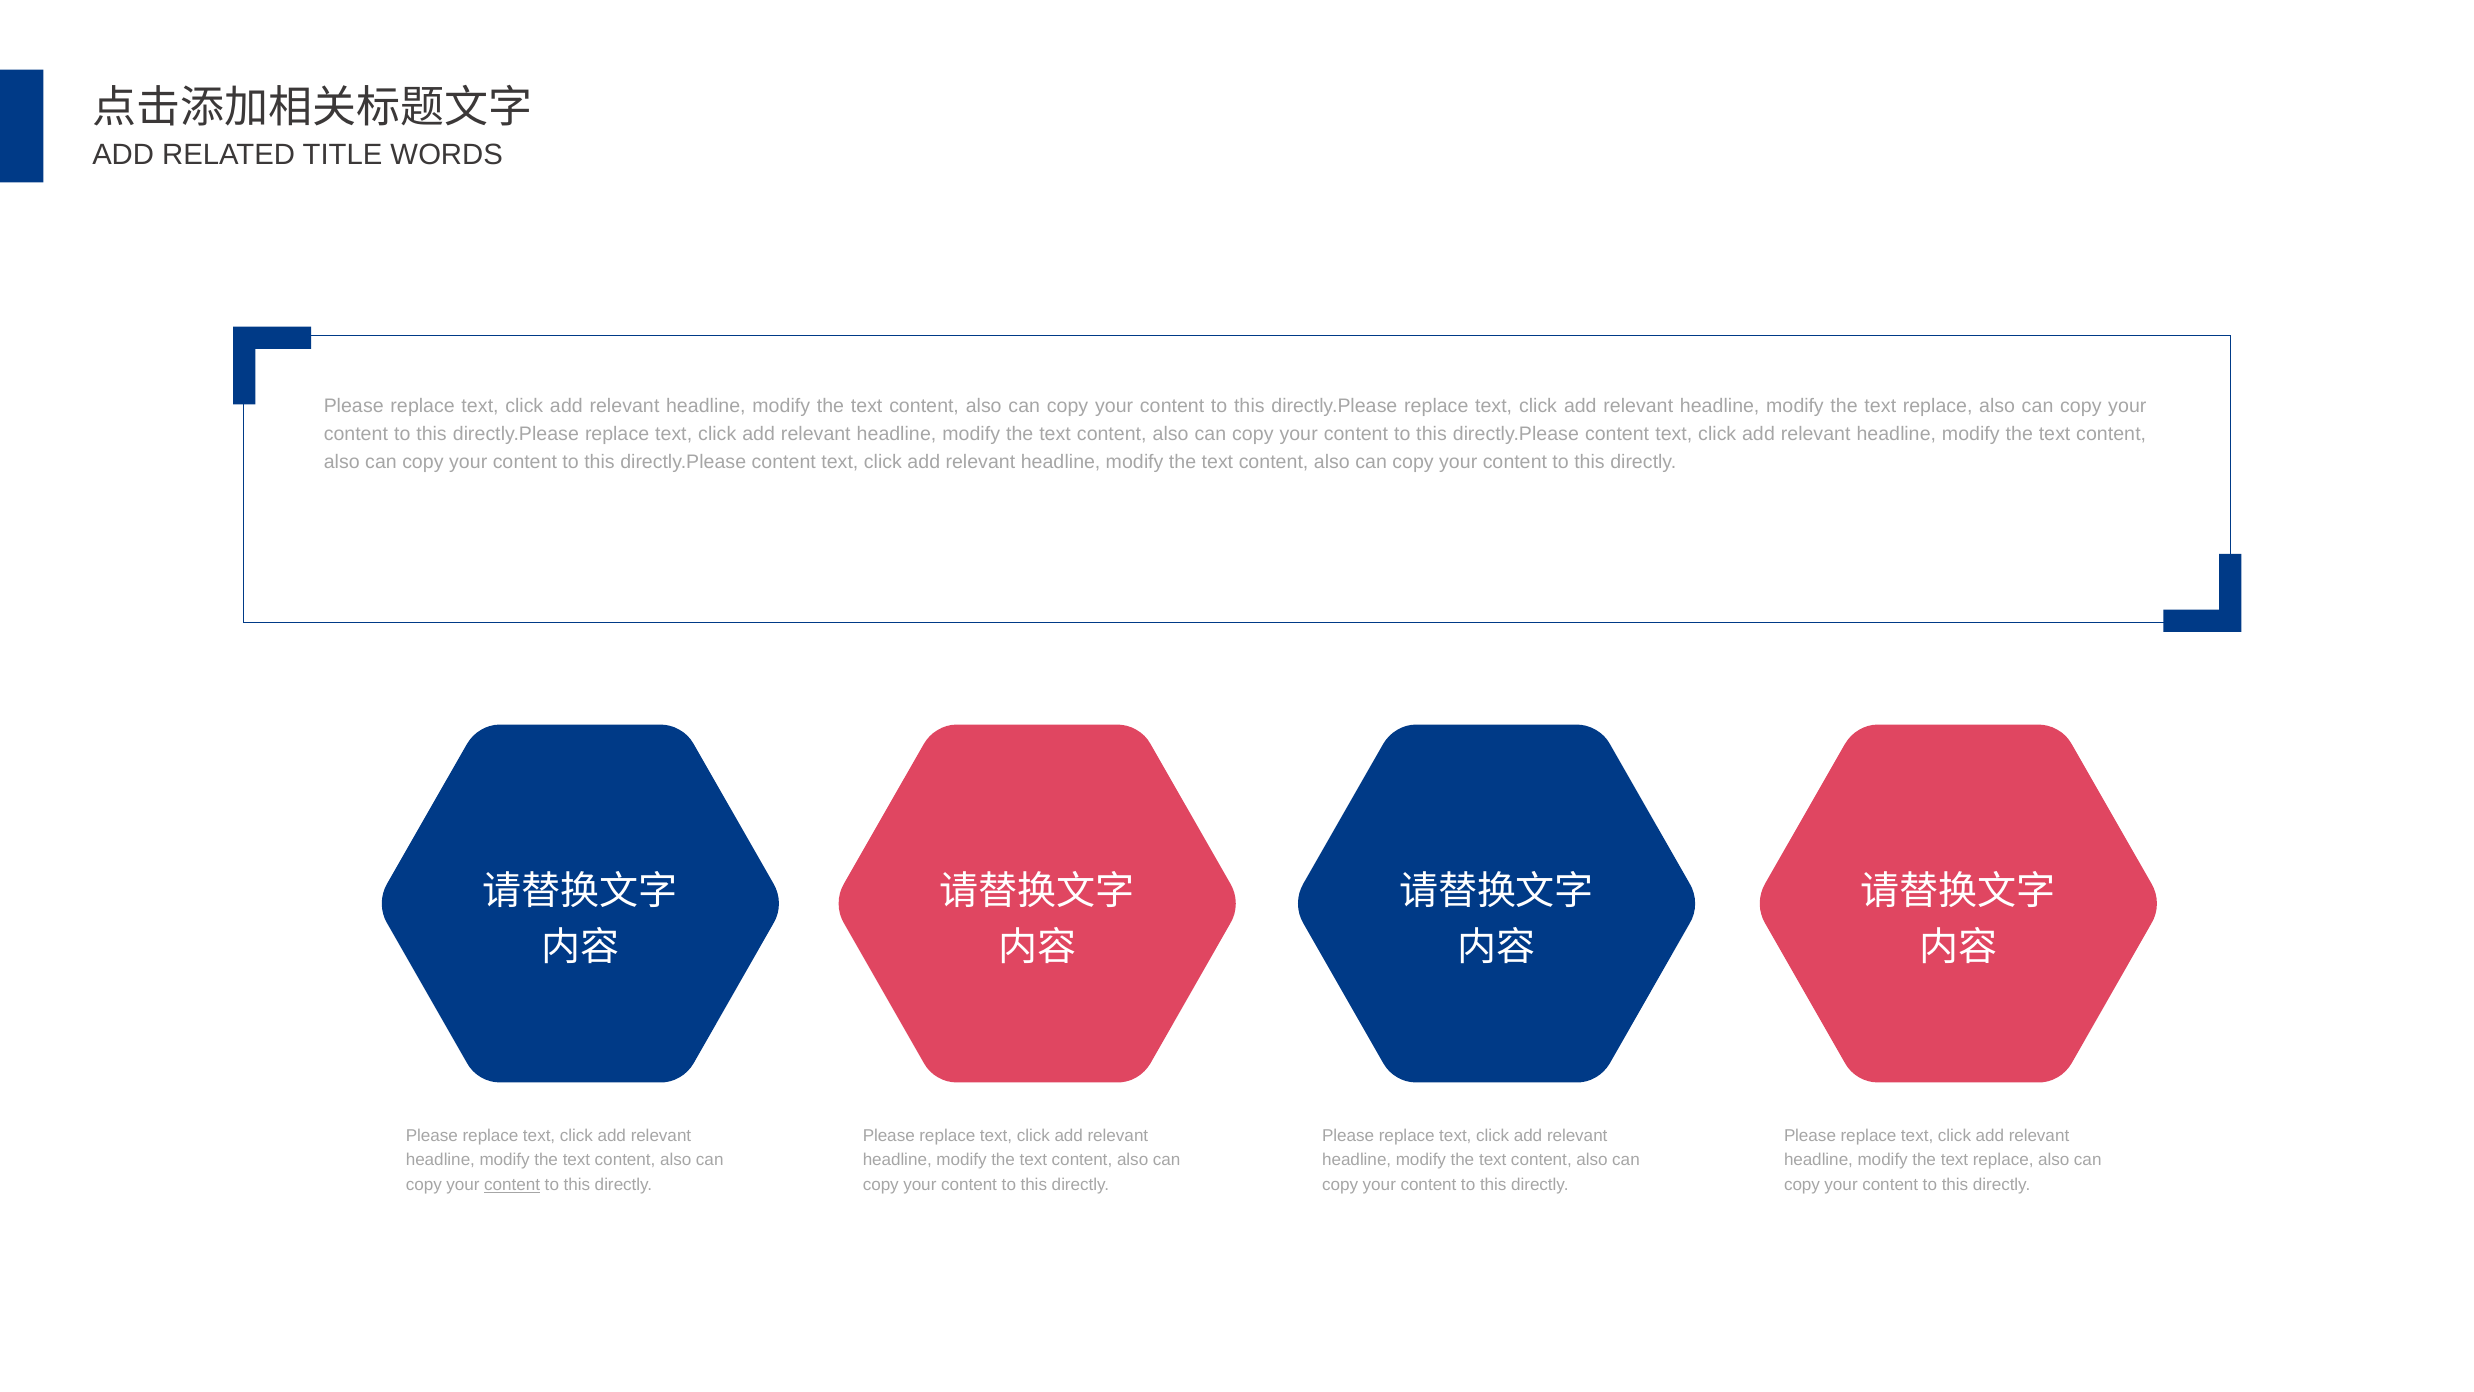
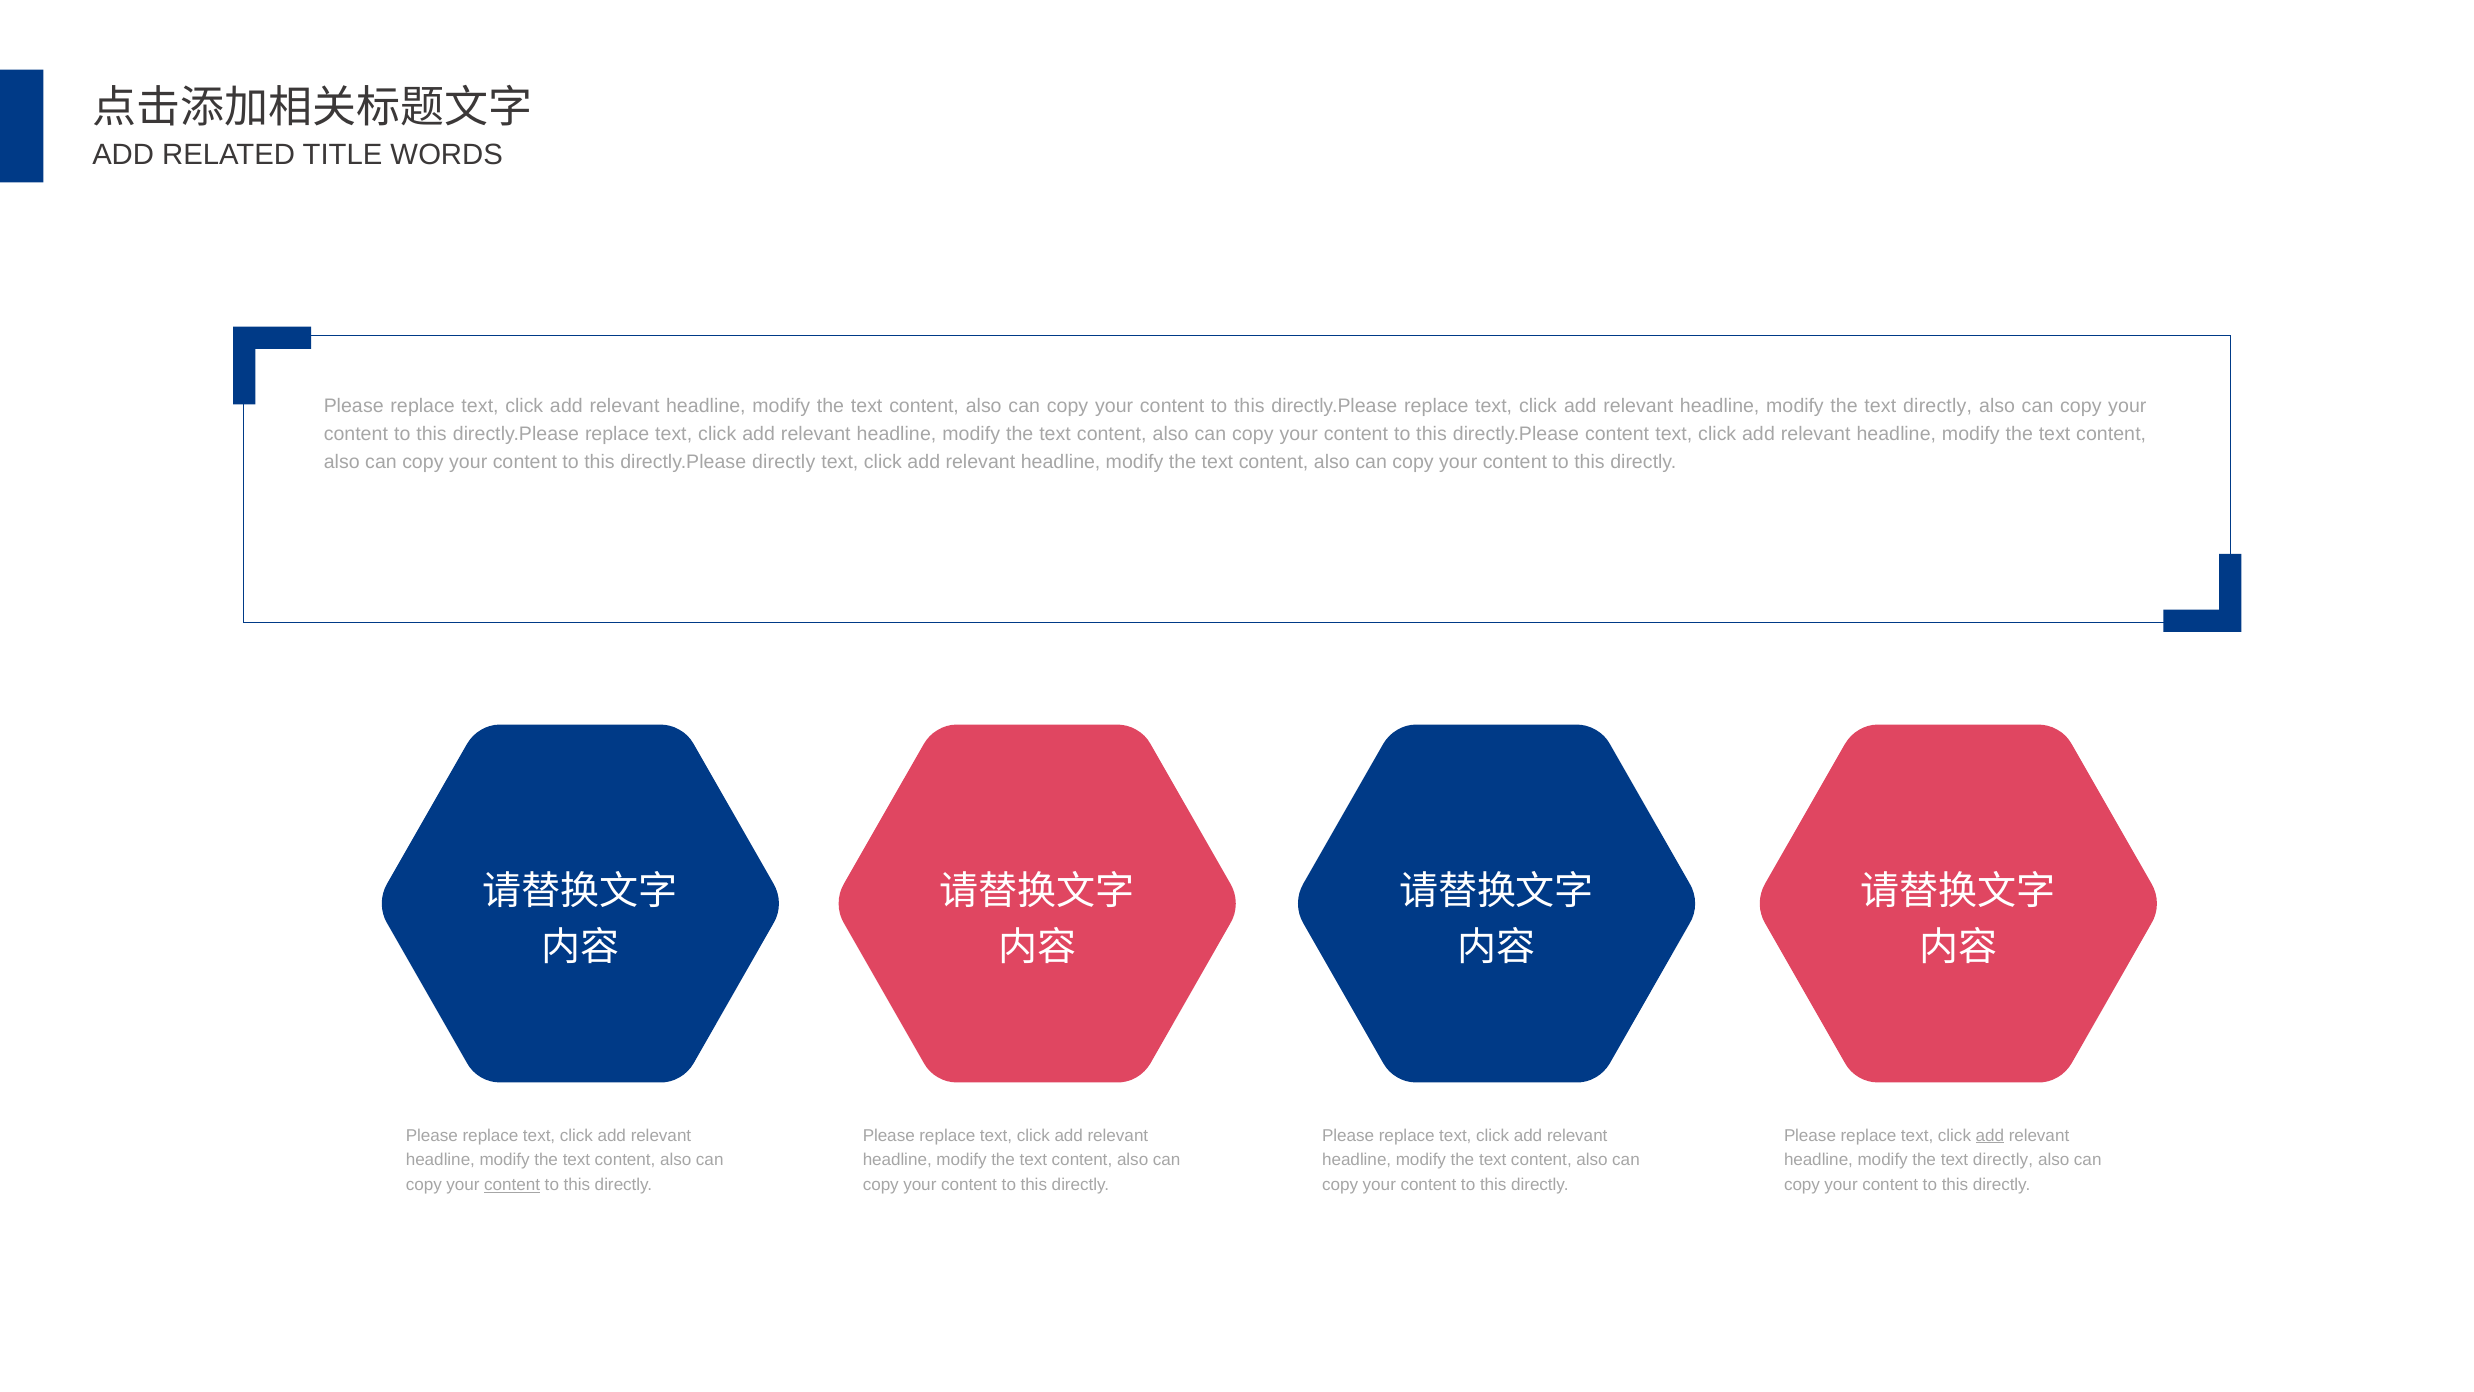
replace at (1938, 406): replace -> directly
content at (784, 462): content -> directly
add at (1990, 1135) underline: none -> present
replace at (2003, 1160): replace -> directly
